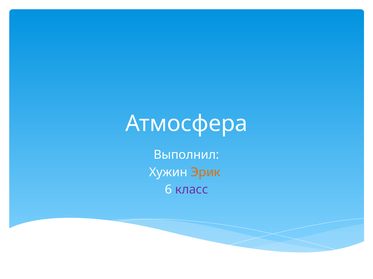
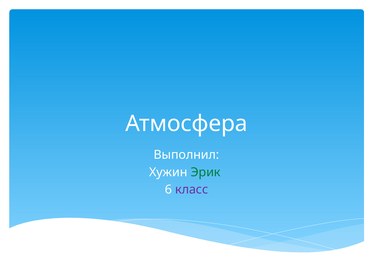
Эрик colour: orange -> green
